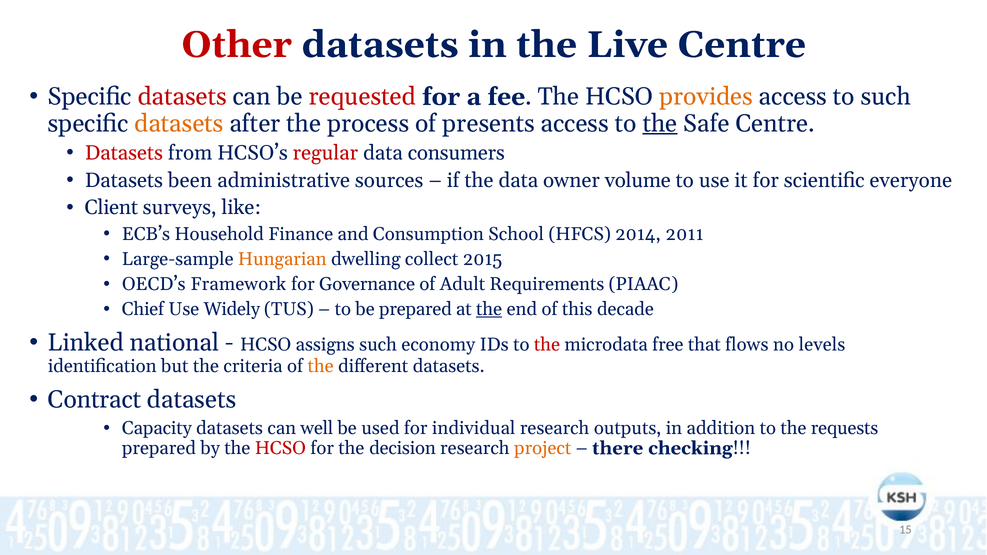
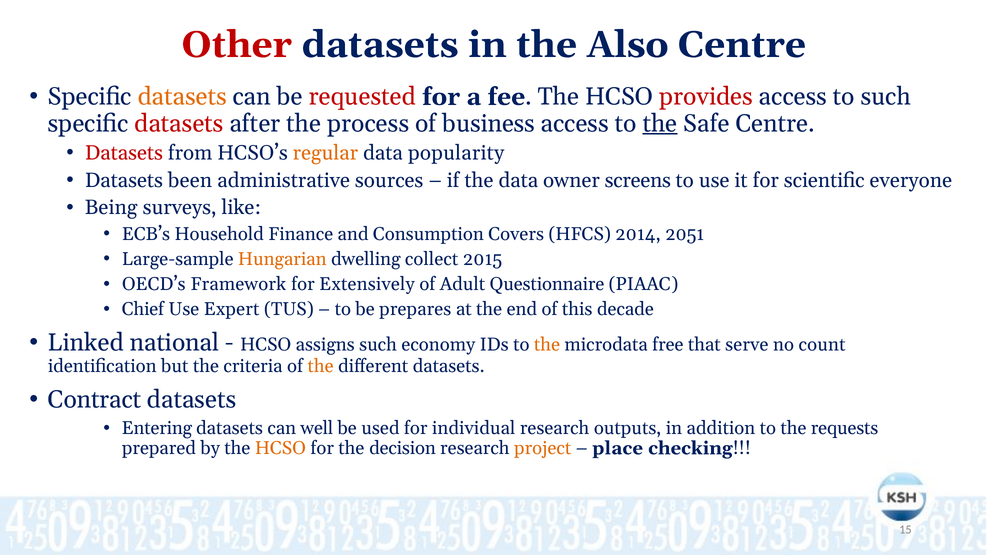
Live: Live -> Also
datasets at (182, 97) colour: red -> orange
provides colour: orange -> red
datasets at (179, 123) colour: orange -> red
presents: presents -> business
regular colour: red -> orange
consumers: consumers -> popularity
volume: volume -> screens
Client: Client -> Being
School: School -> Covers
2011: 2011 -> 2051
Governance: Governance -> Extensively
Requirements: Requirements -> Questionnaire
Widely: Widely -> Expert
be prepared: prepared -> prepares
the at (489, 309) underline: present -> none
the at (547, 345) colour: red -> orange
flows: flows -> serve
levels: levels -> count
Capacity: Capacity -> Entering
HCSO at (280, 448) colour: red -> orange
there: there -> place
